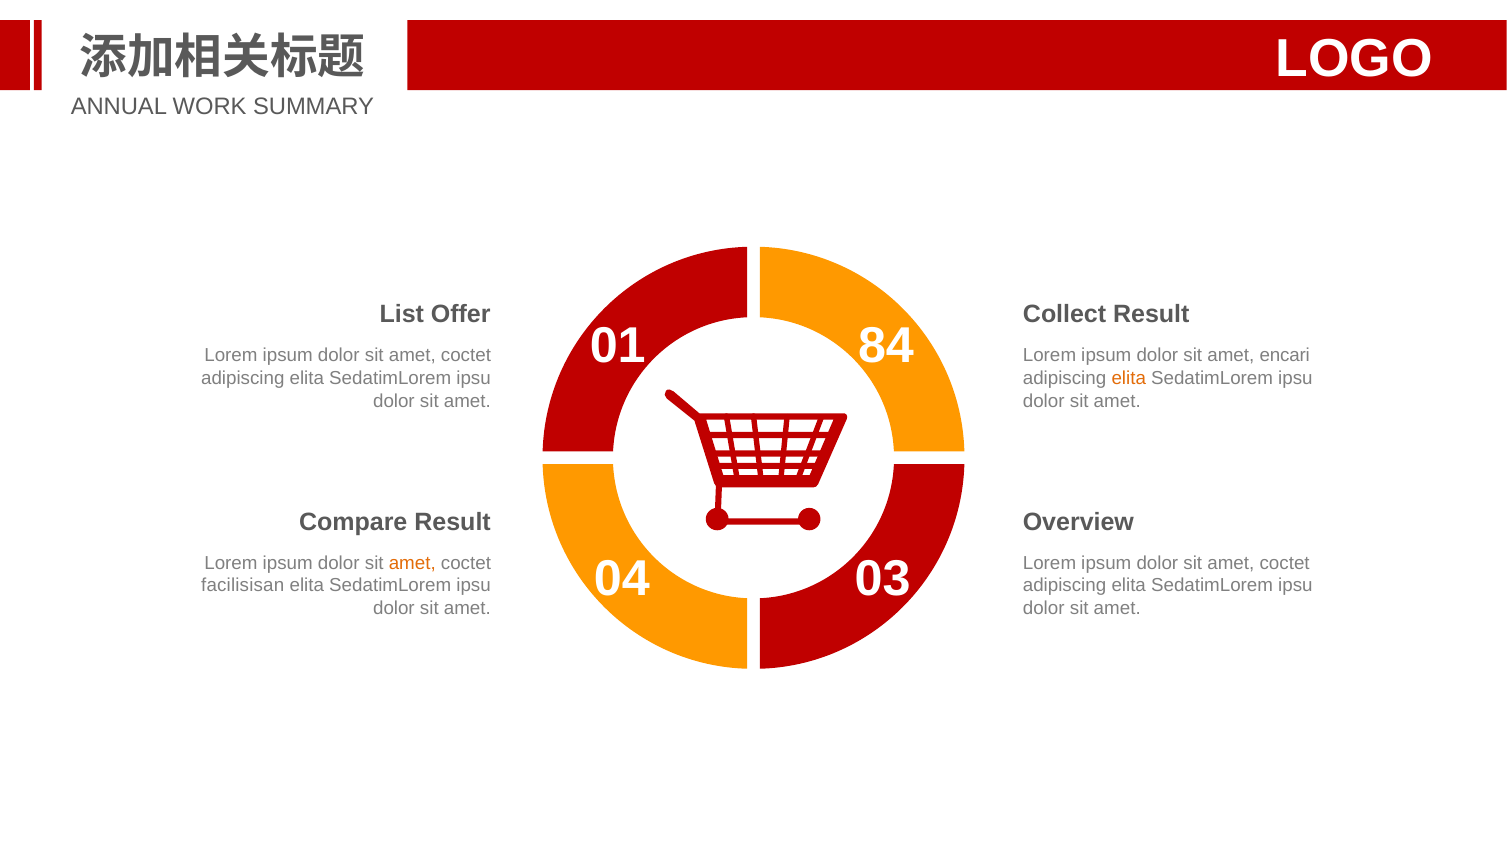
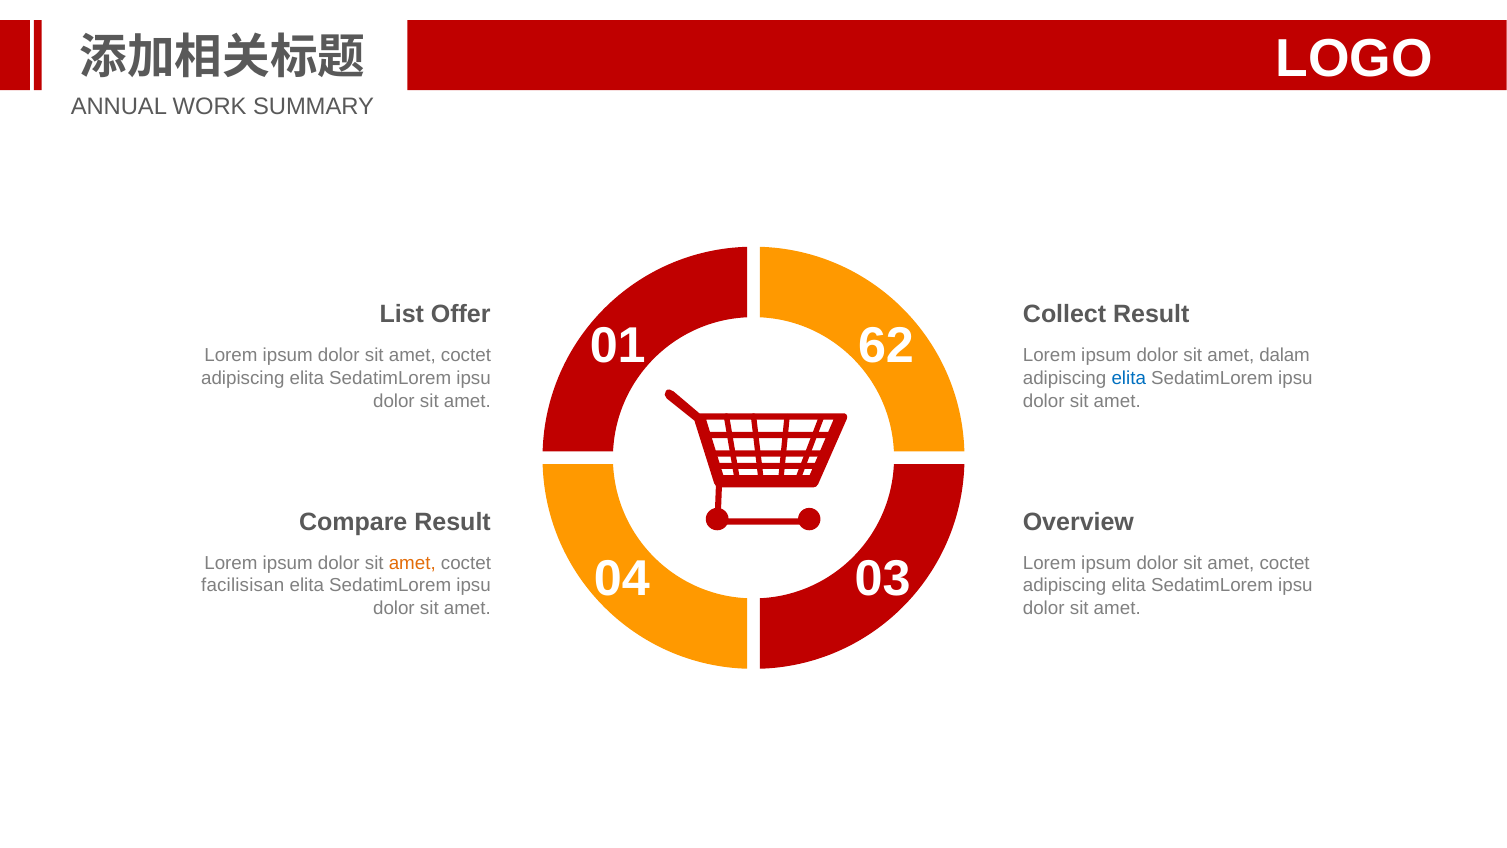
84: 84 -> 62
encari: encari -> dalam
elita at (1129, 378) colour: orange -> blue
